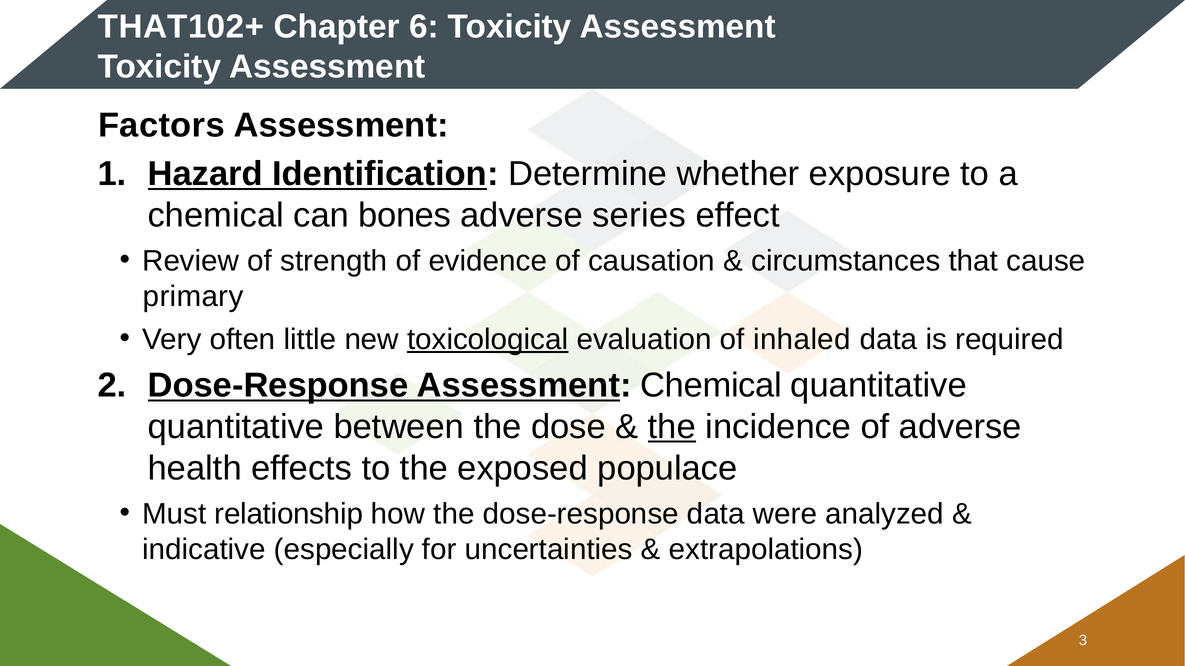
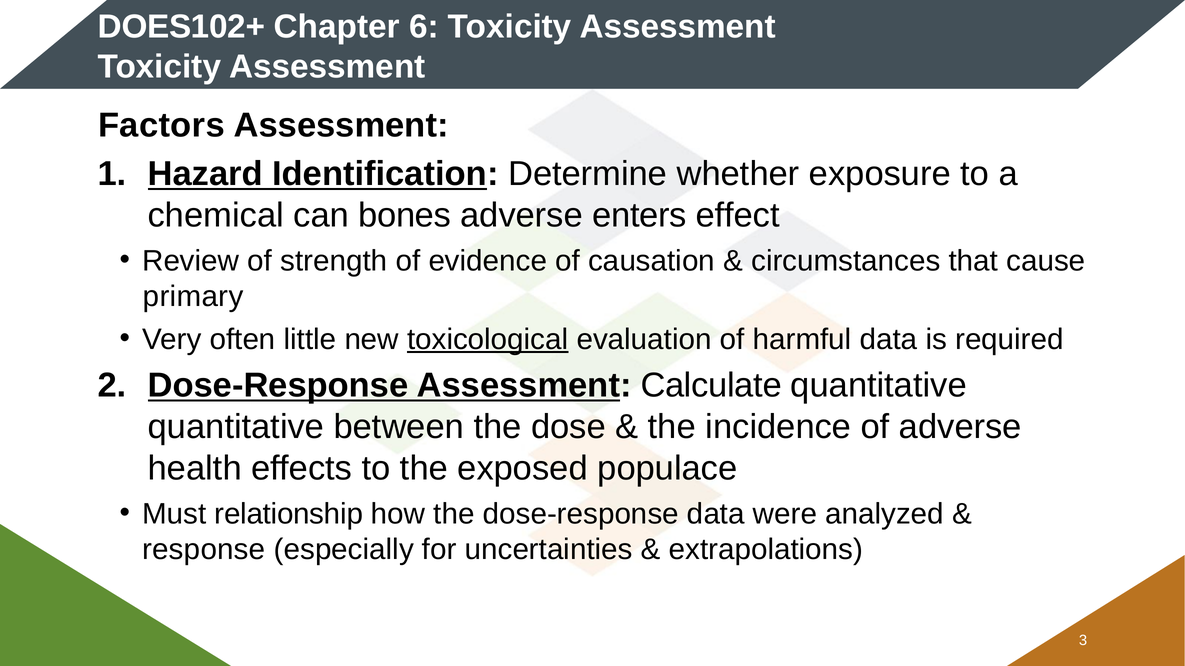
THAT102+: THAT102+ -> DOES102+
series: series -> enters
inhaled: inhaled -> harmful
Assessment Chemical: Chemical -> Calculate
the at (672, 427) underline: present -> none
indicative: indicative -> response
